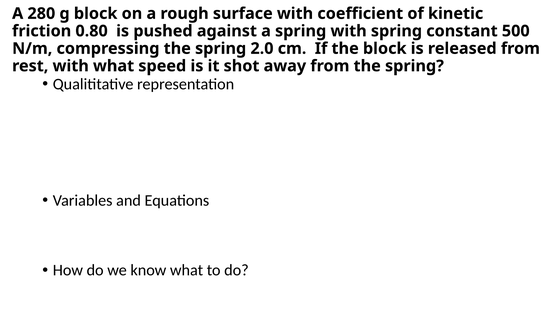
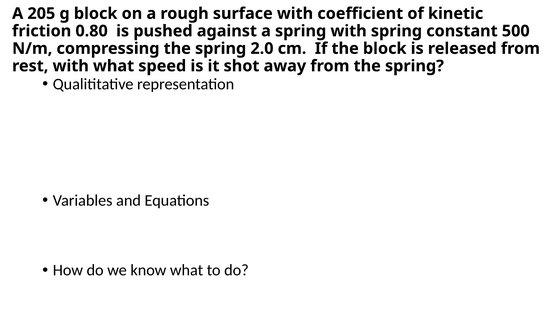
280: 280 -> 205
